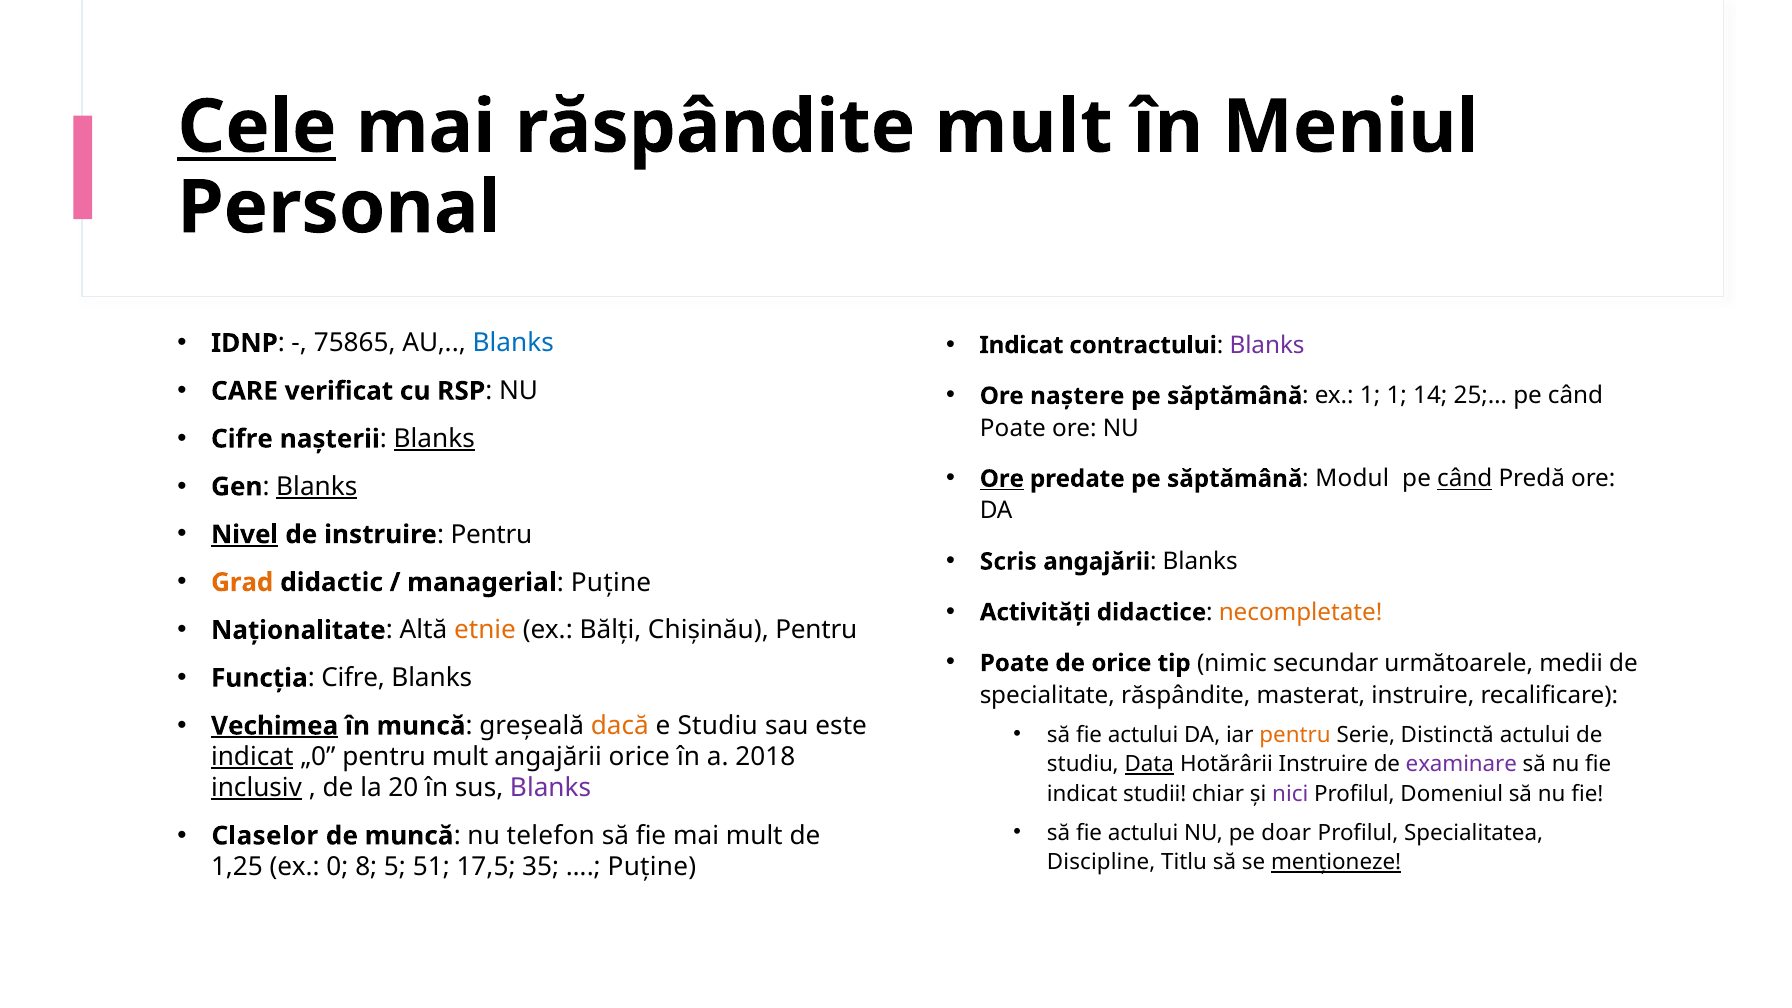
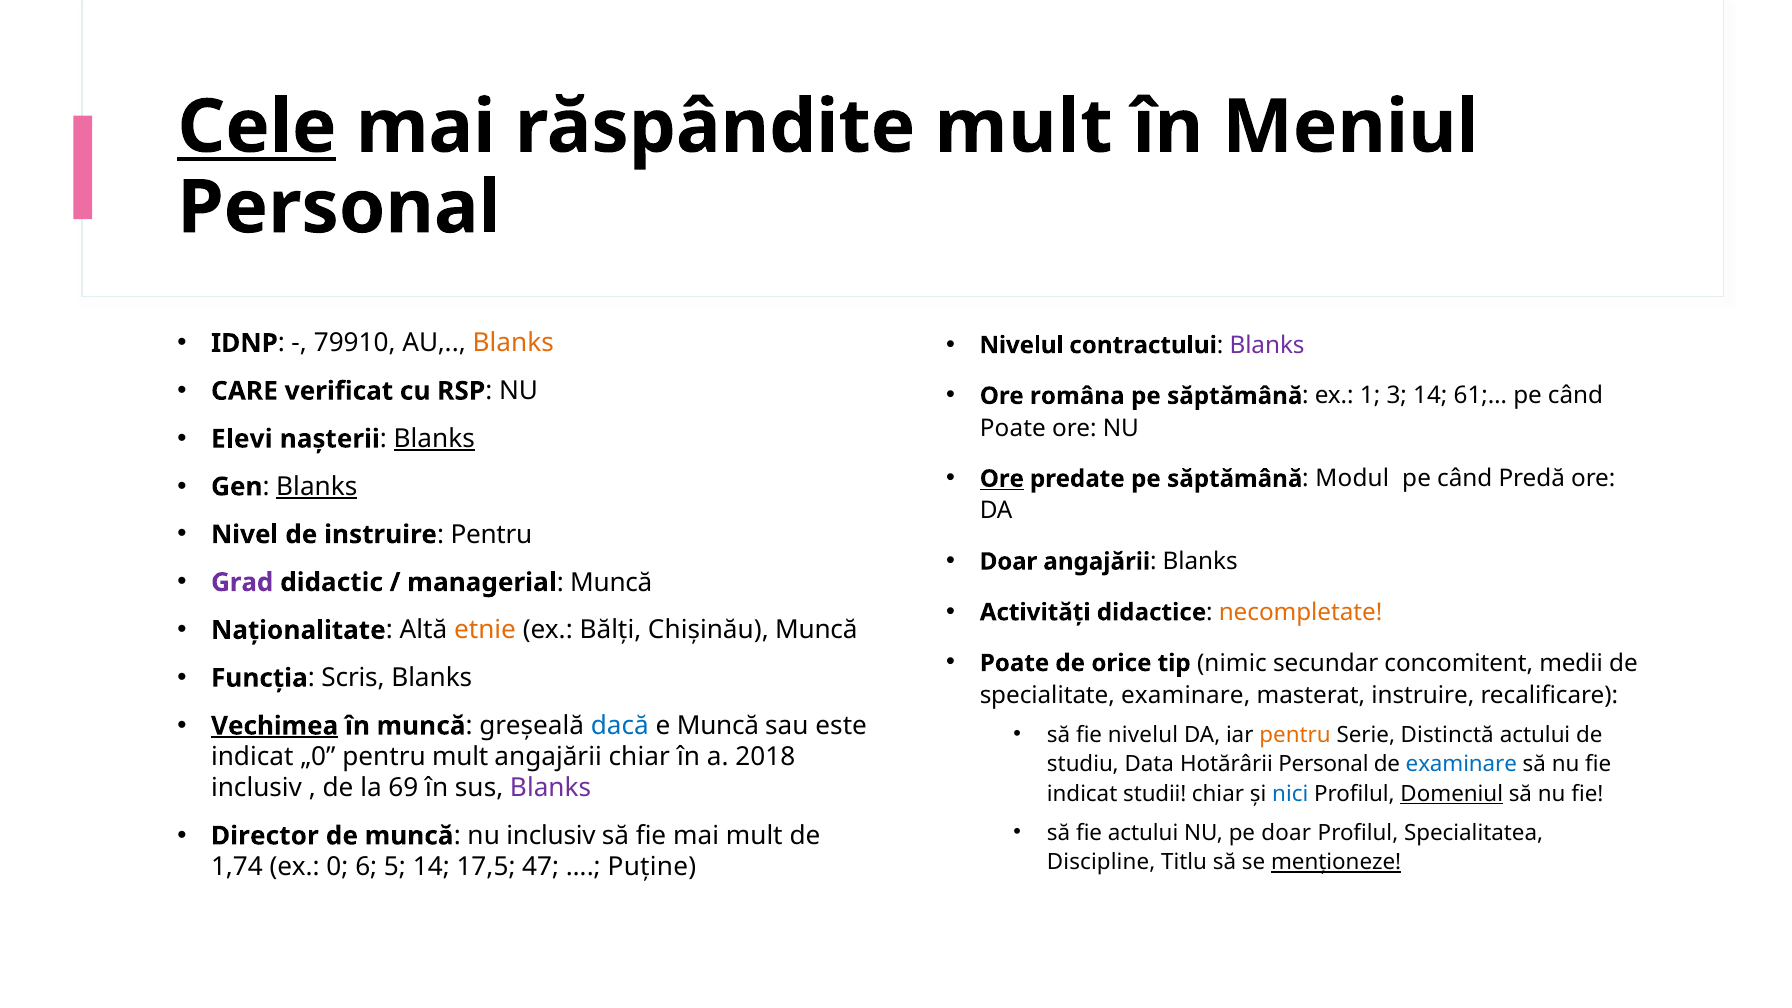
75865: 75865 -> 79910
Blanks at (513, 343) colour: blue -> orange
Indicat at (1021, 345): Indicat -> Nivelul
naştere: naştere -> româna
1 1: 1 -> 3
25;…: 25;… -> 61;…
Cifre at (242, 439): Cifre -> Elevi
când at (1465, 479) underline: present -> none
Nivel underline: present -> none
Scris at (1008, 562): Scris -> Doar
Grad colour: orange -> purple
managerial Puţine: Puţine -> Muncă
Chişinău Pentru: Pentru -> Muncă
următoarele: următoarele -> concomitent
Cifre at (353, 678): Cifre -> Scris
specialitate răspândite: răspândite -> examinare
dacă colour: orange -> blue
e Studiu: Studiu -> Muncă
actului at (1143, 735): actului -> nivelul
indicat at (252, 757) underline: present -> none
angajării orice: orice -> chiar
Data underline: present -> none
Hotărârii Instruire: Instruire -> Personal
examinare at (1461, 765) colour: purple -> blue
inclusiv at (257, 788) underline: present -> none
20: 20 -> 69
nici colour: purple -> blue
Domeniul underline: none -> present
Claselor: Claselor -> Director
nu telefon: telefon -> inclusiv
1,25: 1,25 -> 1,74
8: 8 -> 6
5 51: 51 -> 14
35: 35 -> 47
